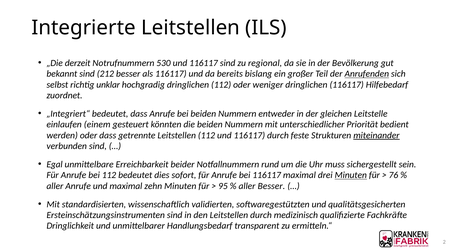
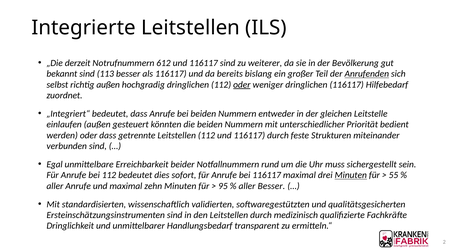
530: 530 -> 612
regional: regional -> weiterer
212: 212 -> 113
richtig unklar: unklar -> außen
oder at (242, 85) underline: none -> present
einlaufen einem: einem -> außen
miteinander underline: present -> none
76: 76 -> 55
